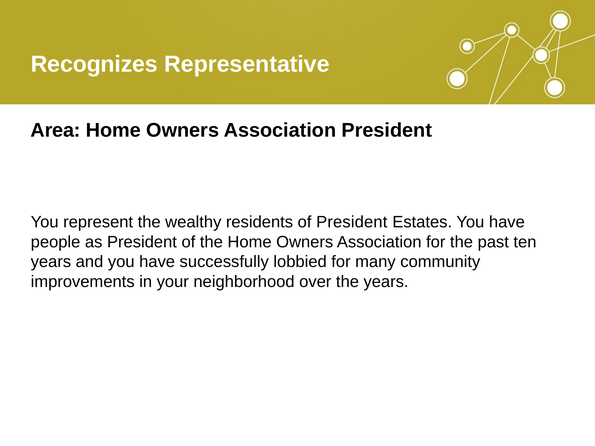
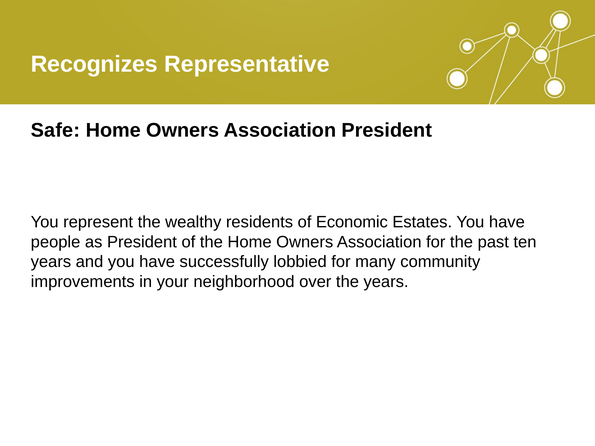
Area: Area -> Safe
of President: President -> Economic
